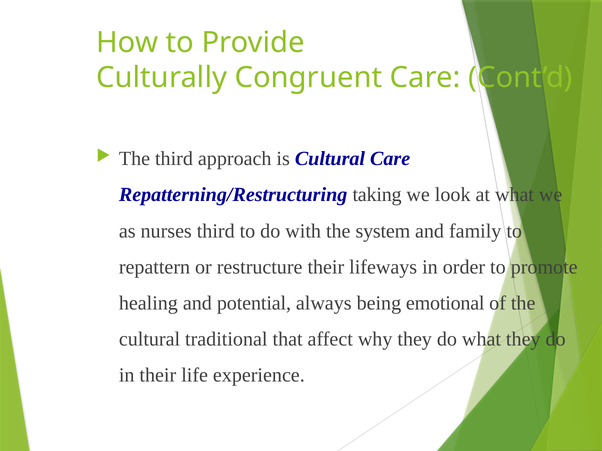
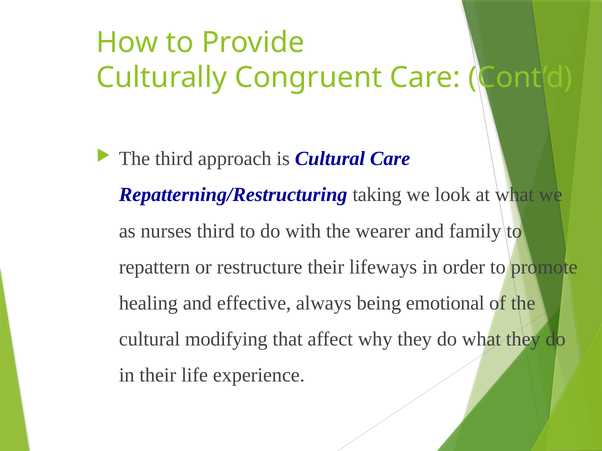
system: system -> wearer
potential: potential -> effective
traditional: traditional -> modifying
